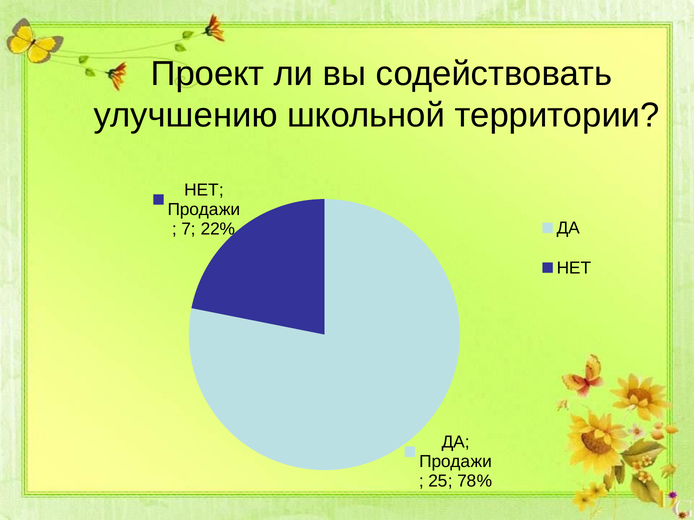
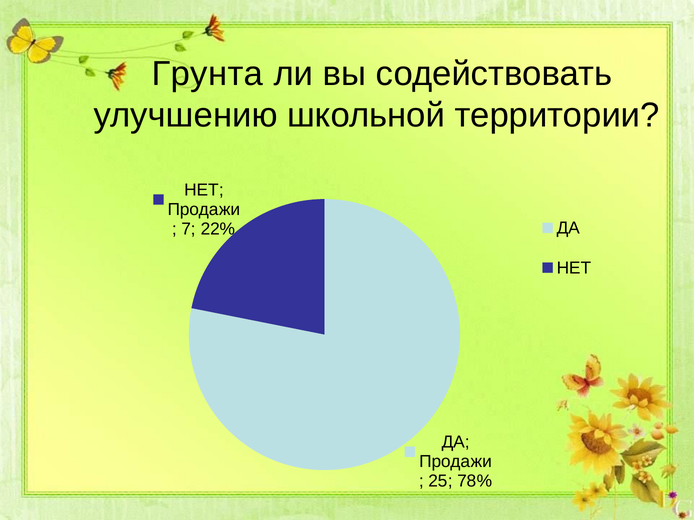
Проект: Проект -> Грунта
